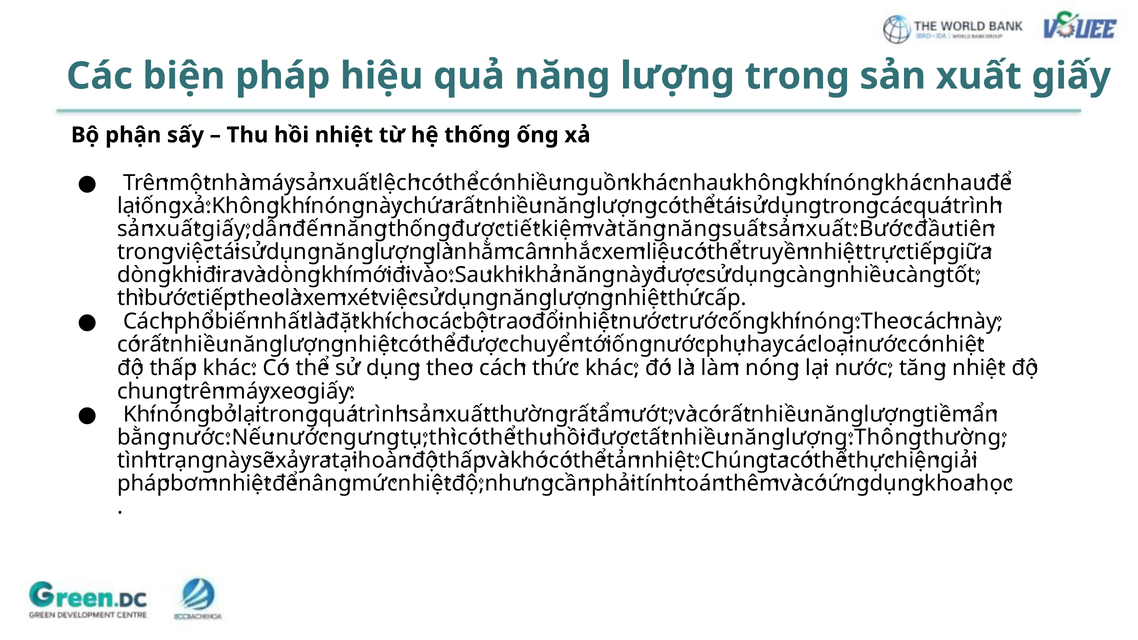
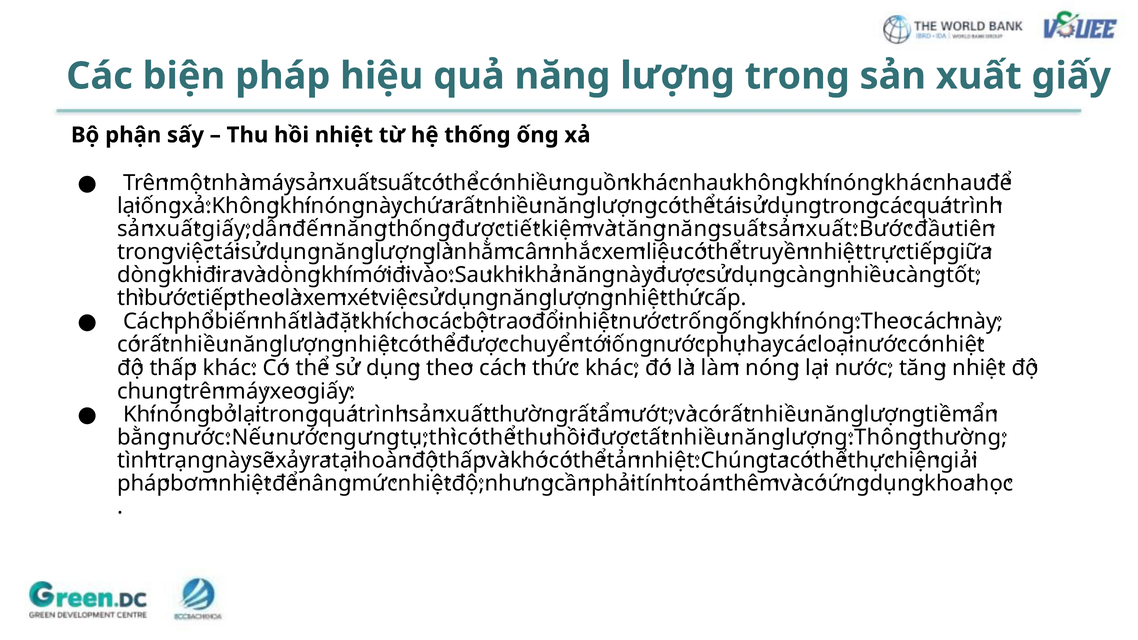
lệch at (399, 183): lệch -> suất
trước: trước -> trống
